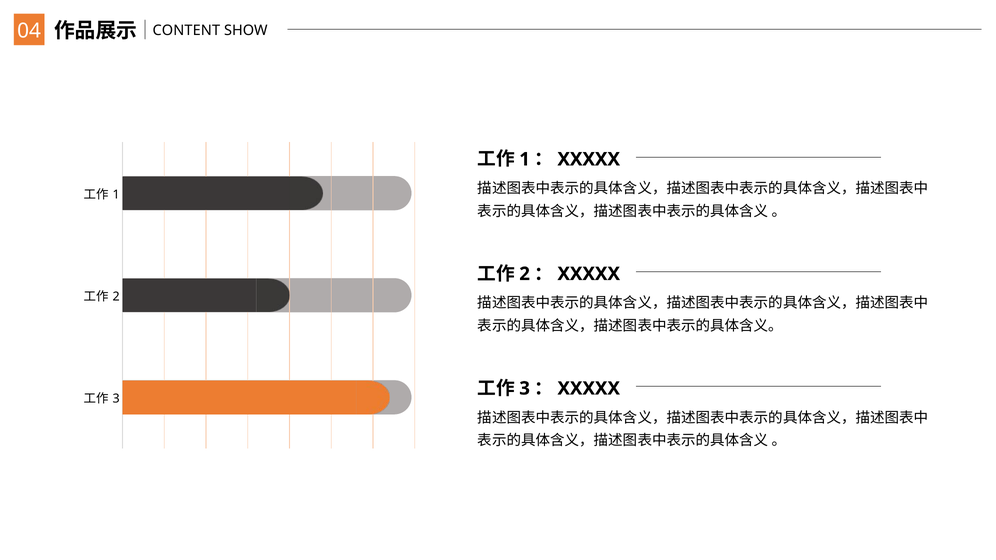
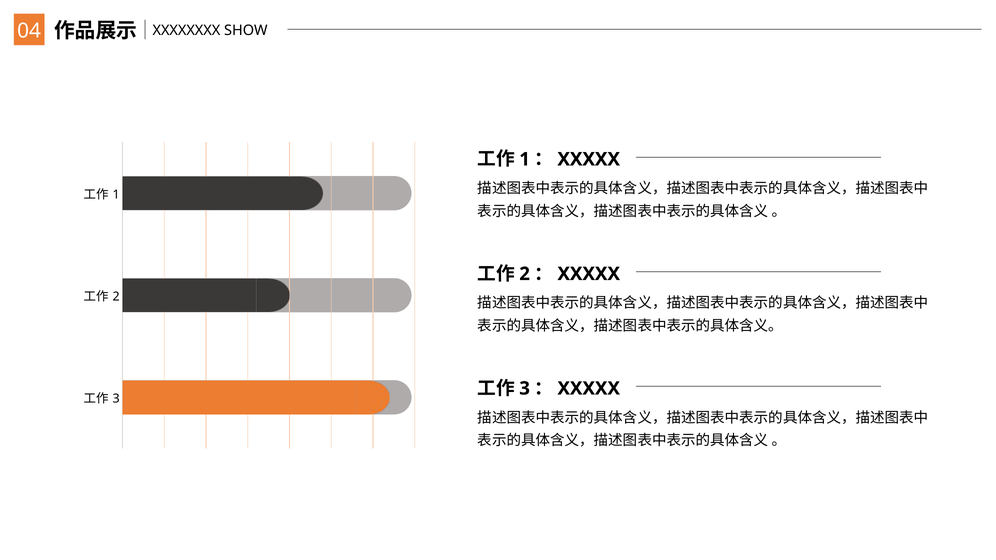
CONTENT: CONTENT -> XXXXXXXX
